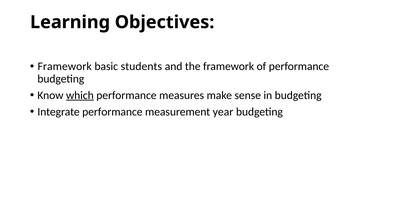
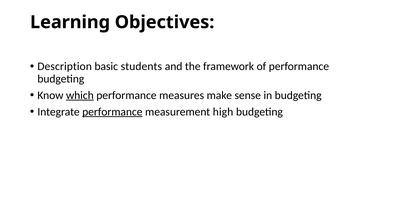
Framework at (65, 67): Framework -> Description
performance at (112, 112) underline: none -> present
year: year -> high
